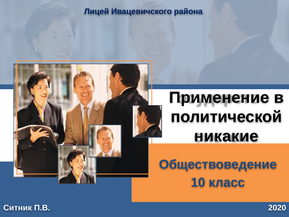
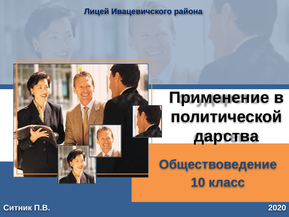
никакие: никакие -> дарства
